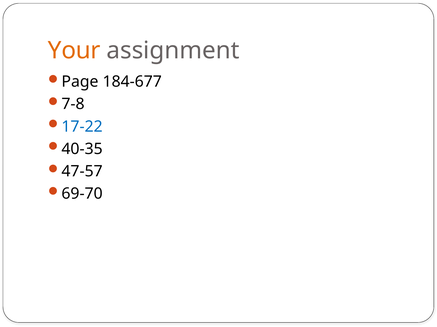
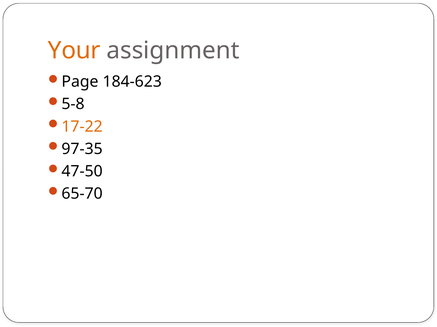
184-677: 184-677 -> 184-623
7-8: 7-8 -> 5-8
17-22 colour: blue -> orange
40-35: 40-35 -> 97-35
47-57: 47-57 -> 47-50
69-70: 69-70 -> 65-70
